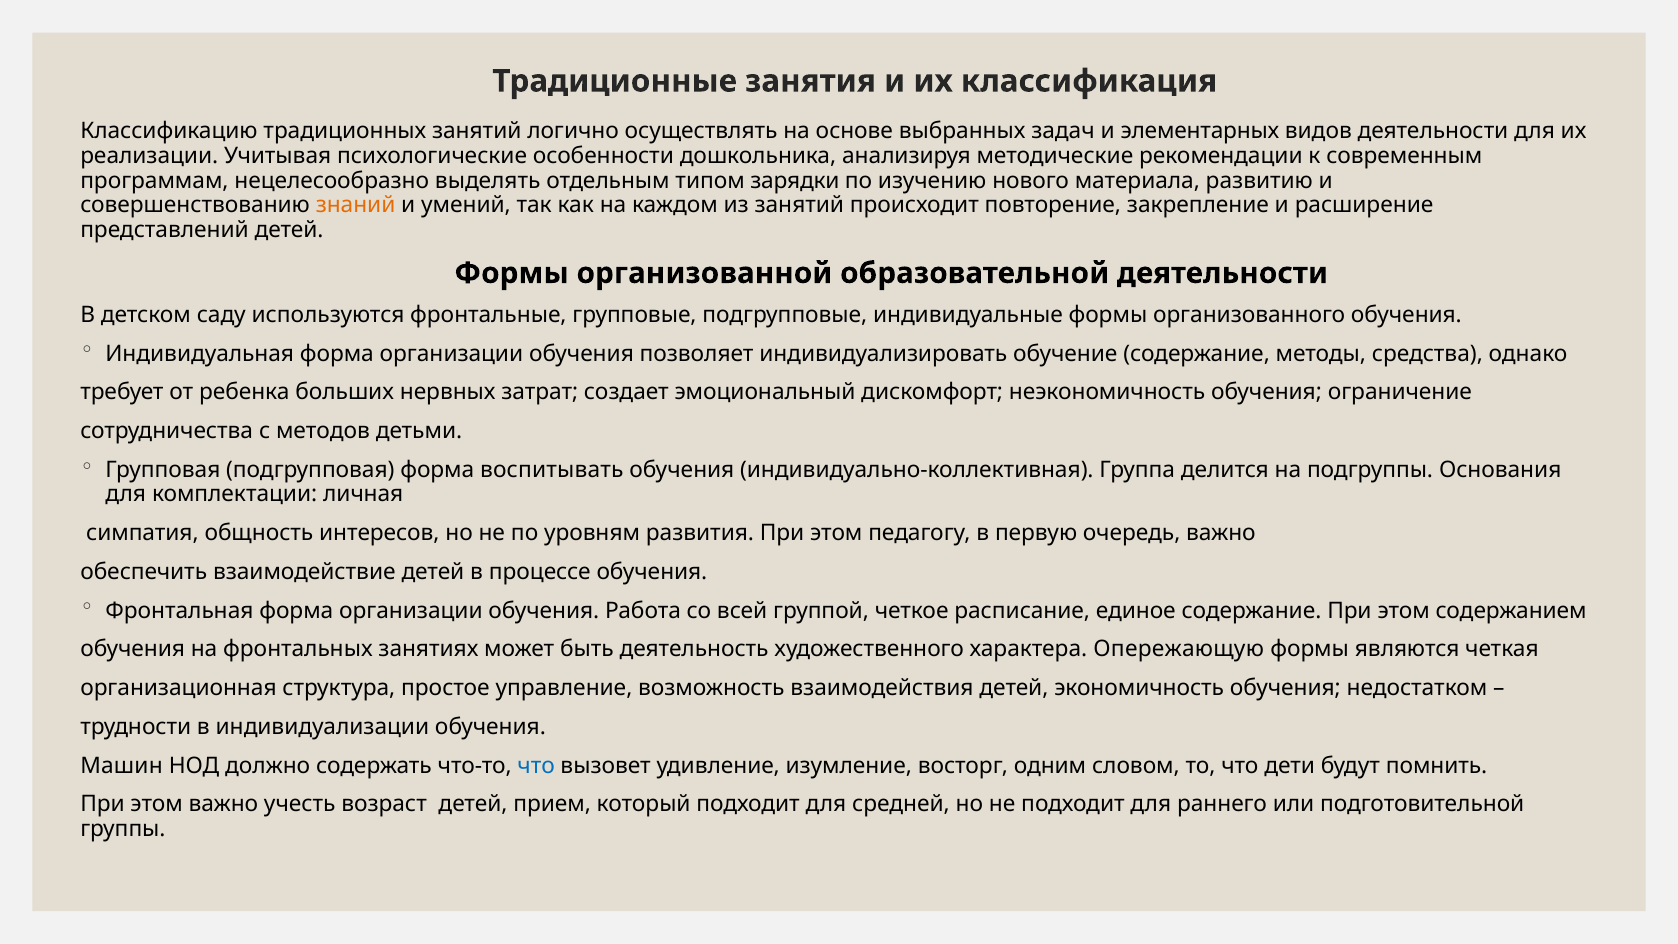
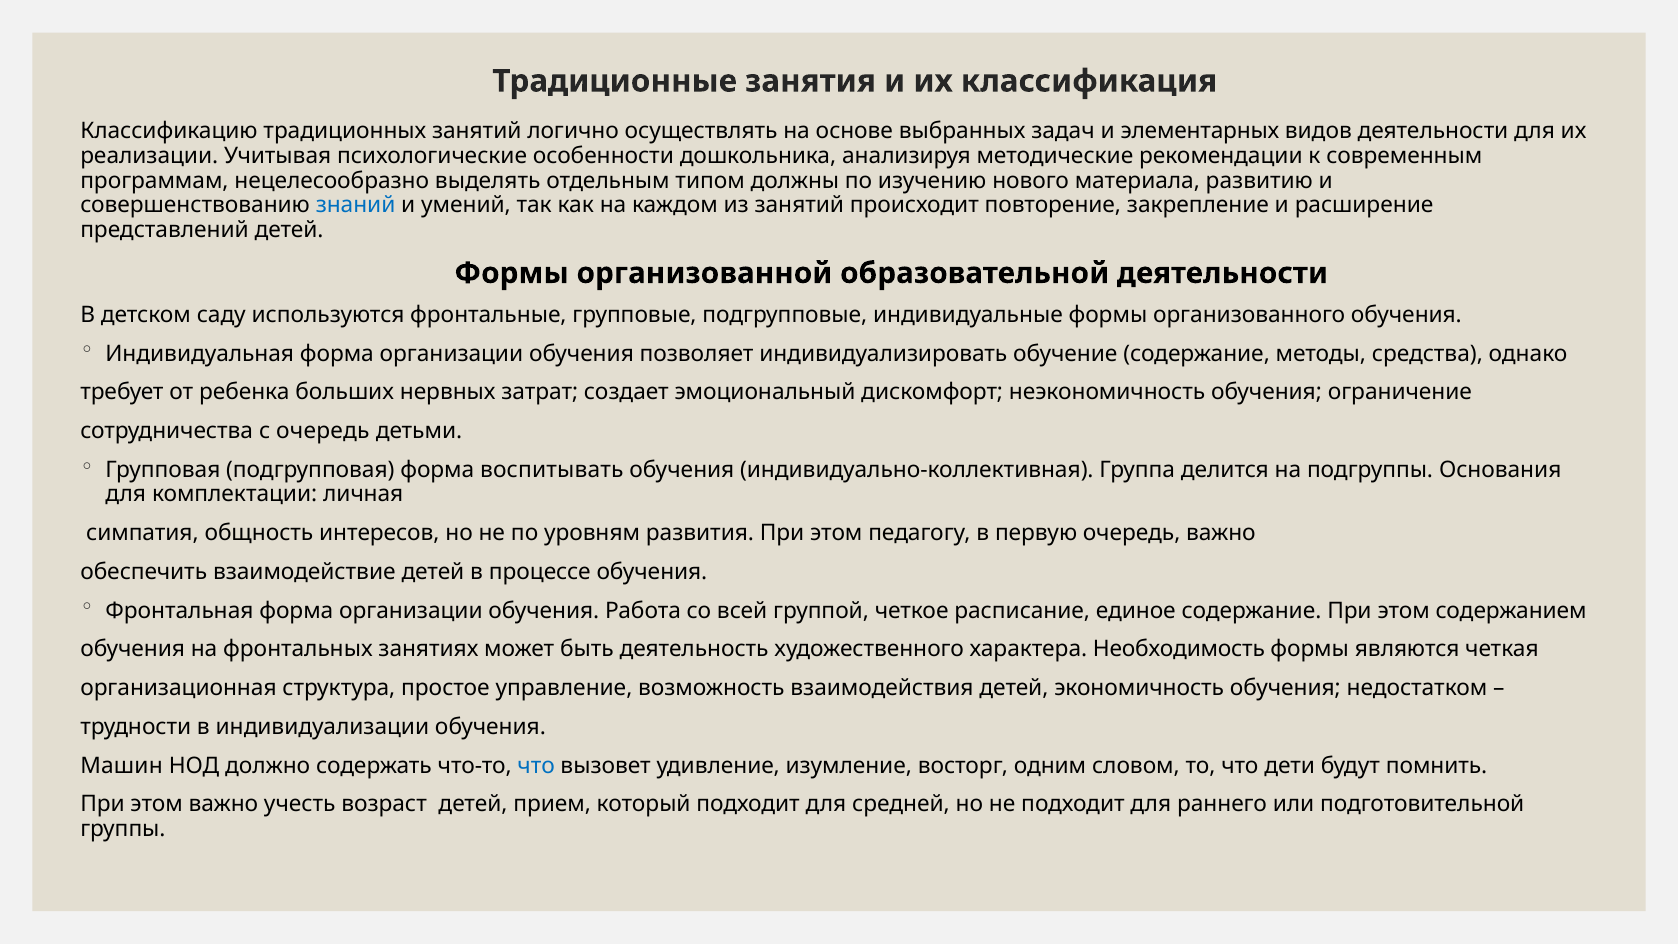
зарядки: зарядки -> должны
знаний colour: orange -> blue
с методов: методов -> очередь
Опережающую: Опережающую -> Необходимость
